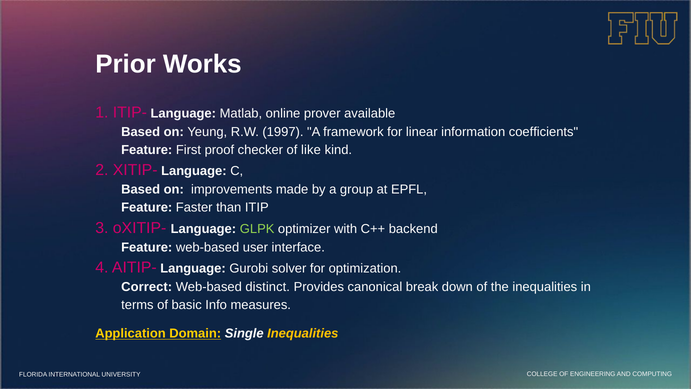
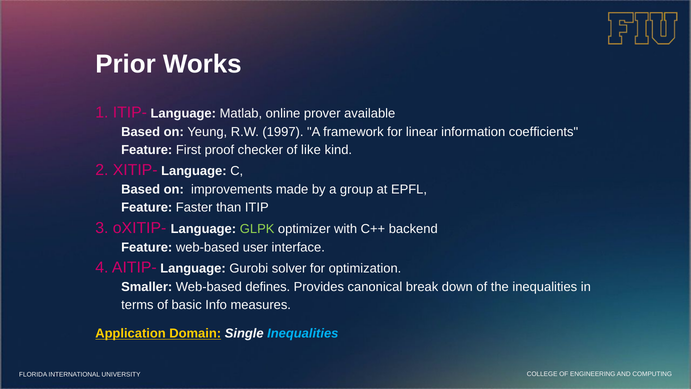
Correct: Correct -> Smaller
distinct: distinct -> defines
Inequalities at (303, 333) colour: yellow -> light blue
